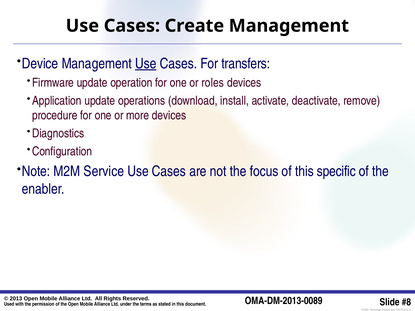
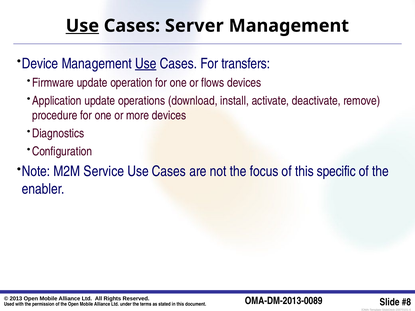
Use at (82, 26) underline: none -> present
Create: Create -> Server
roles: roles -> flows
